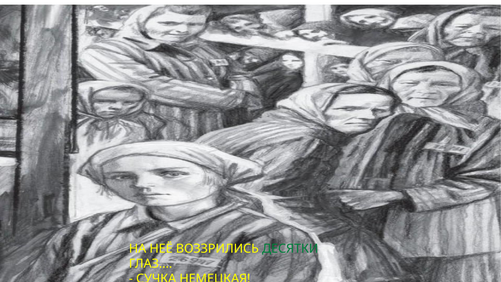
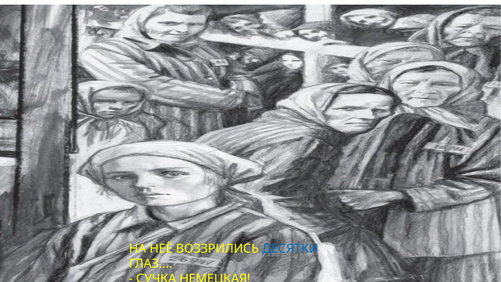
ДЕСЯТКИ colour: green -> blue
